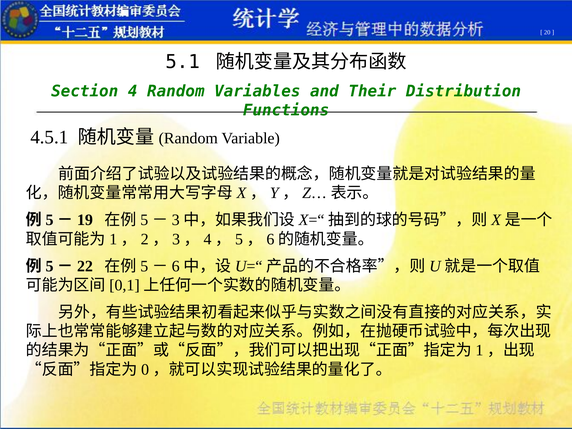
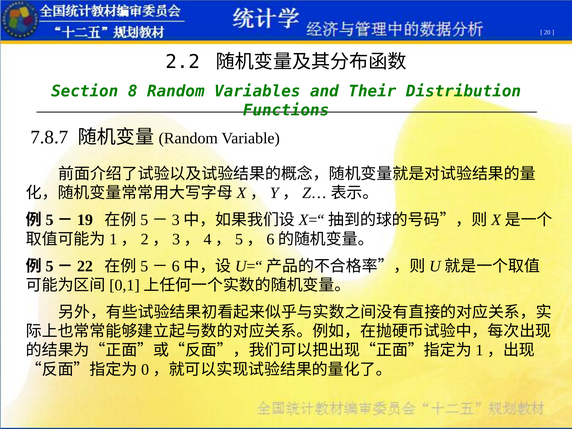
5.1: 5.1 -> 2.2
4: 4 -> 8
4.5.1: 4.5.1 -> 7.8.7
